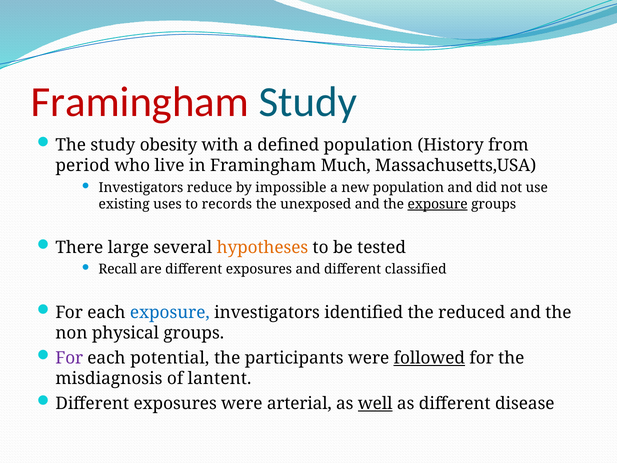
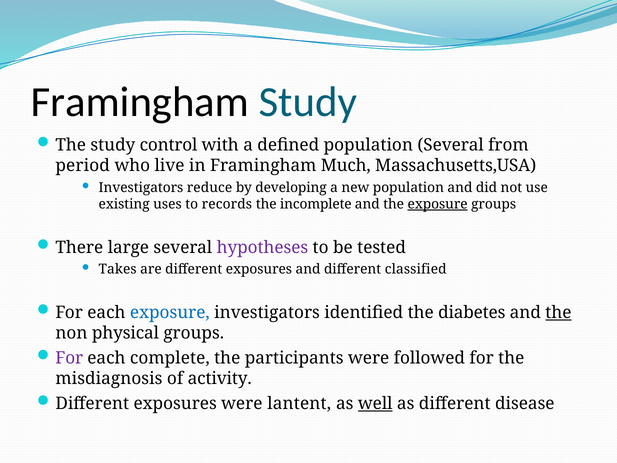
Framingham at (140, 102) colour: red -> black
obesity: obesity -> control
population History: History -> Several
impossible: impossible -> developing
unexposed: unexposed -> incomplete
hypotheses colour: orange -> purple
Recall: Recall -> Takes
reduced: reduced -> diabetes
the at (558, 312) underline: none -> present
potential: potential -> complete
followed underline: present -> none
lantent: lantent -> activity
arterial: arterial -> lantent
